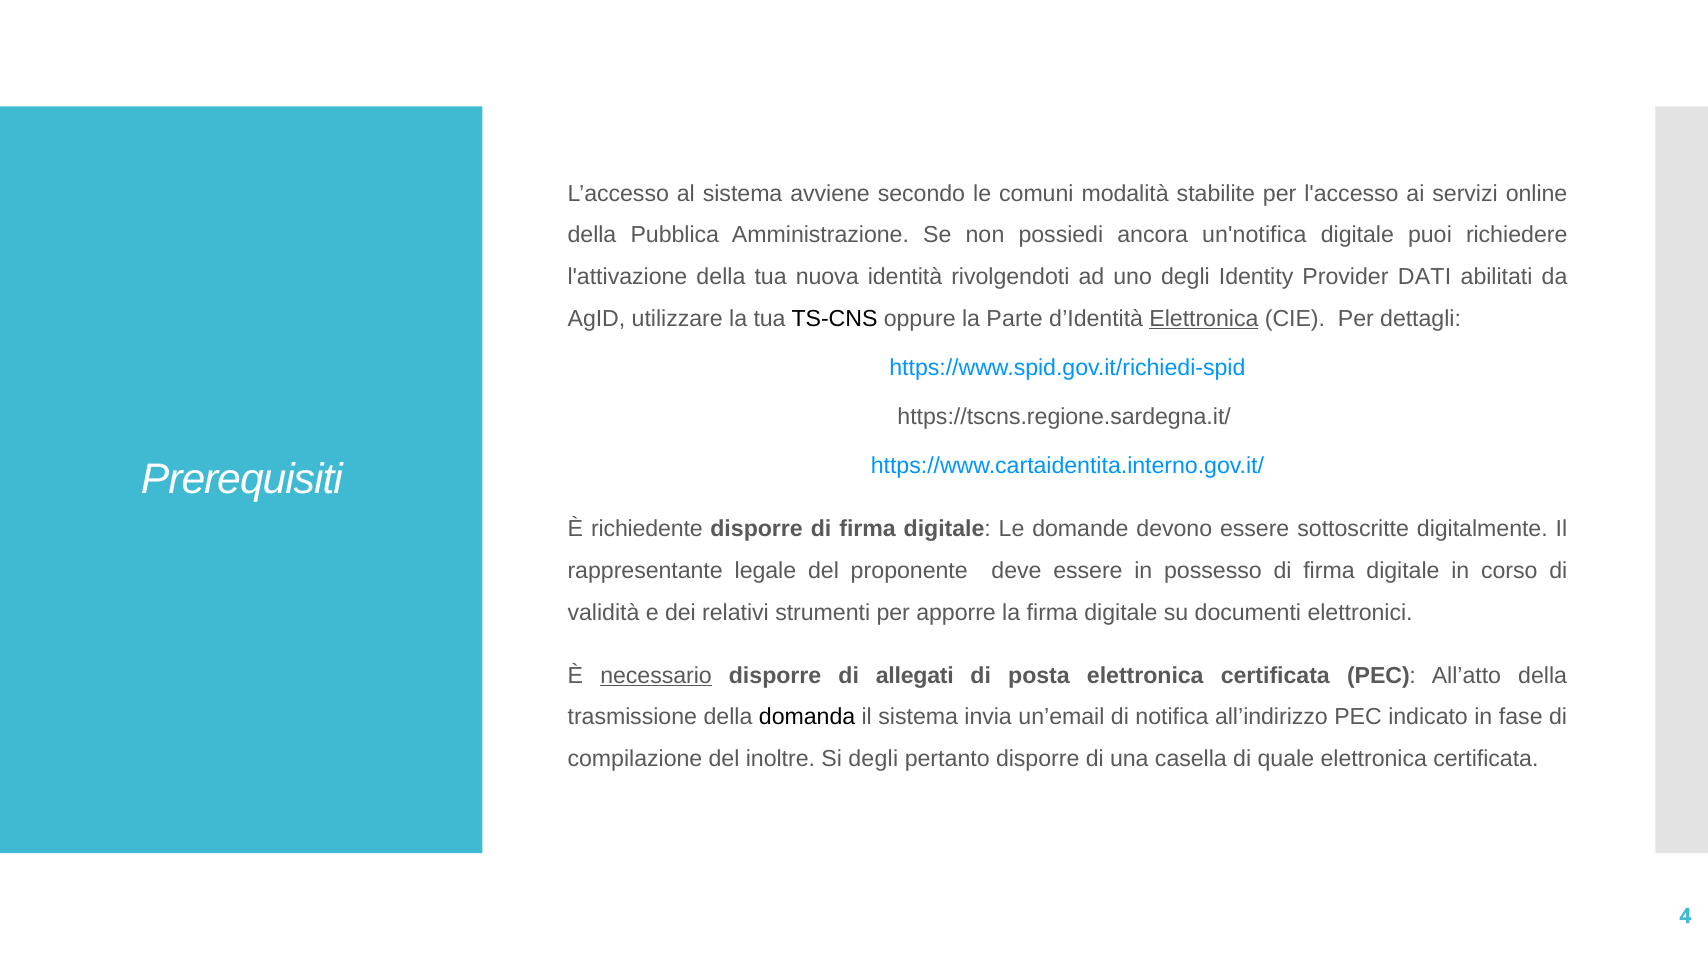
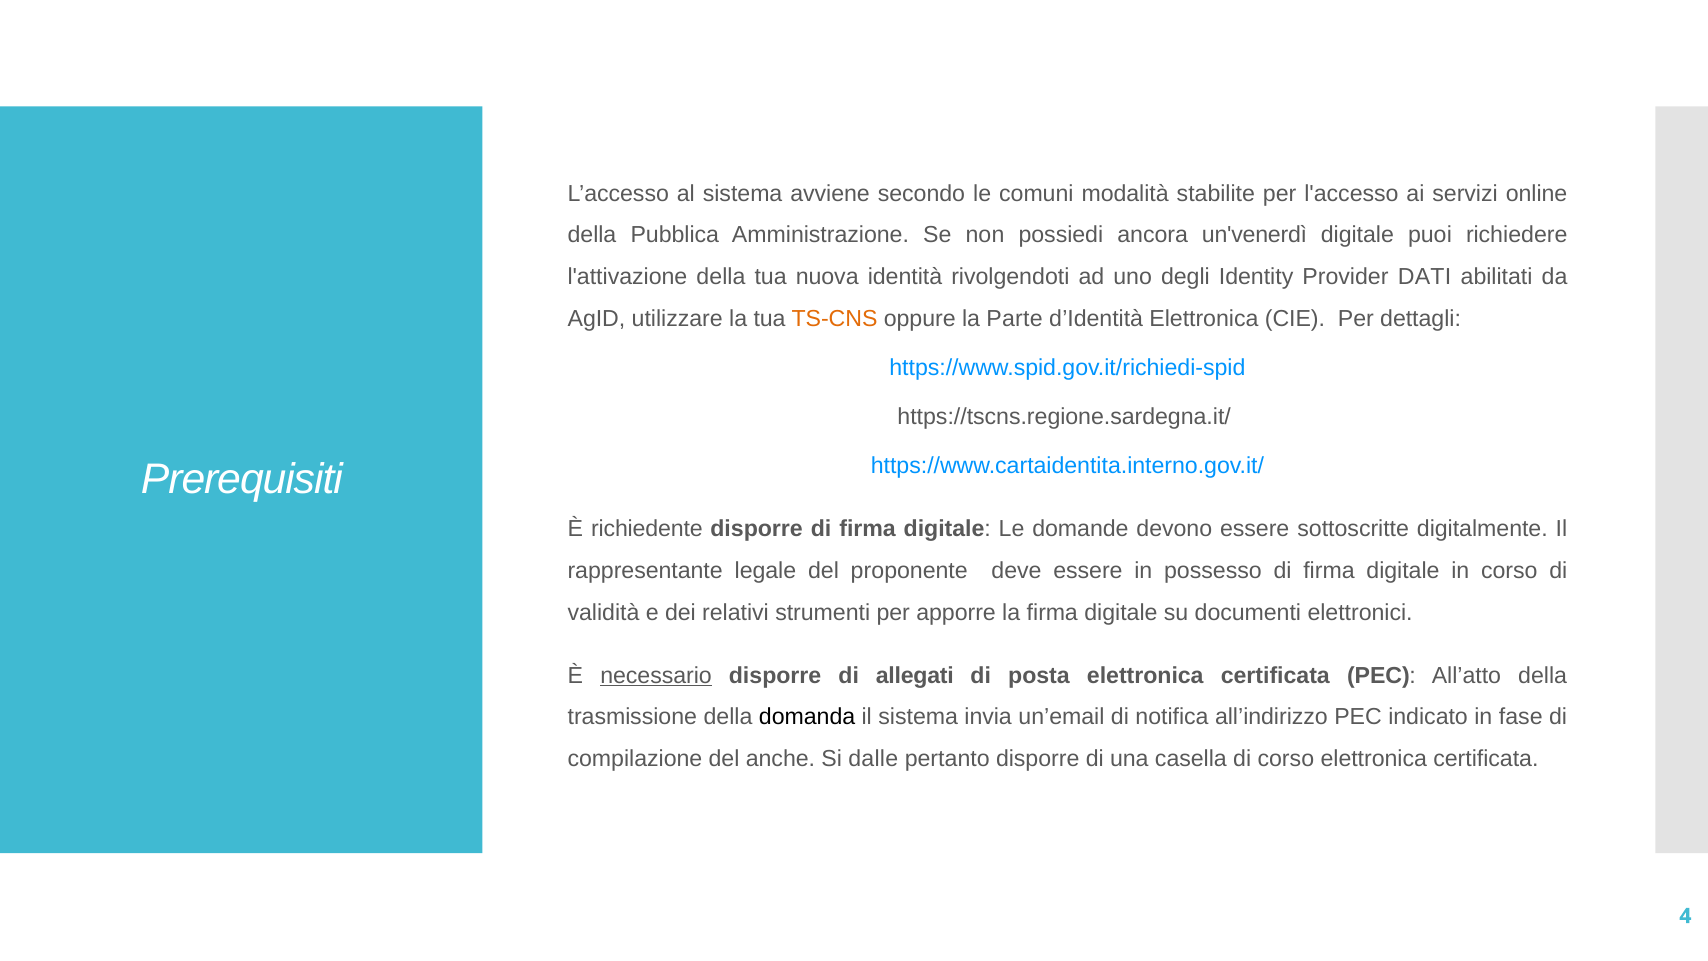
un'notifica: un'notifica -> un'venerdì
TS-CNS colour: black -> orange
Elettronica at (1204, 319) underline: present -> none
inoltre: inoltre -> anche
Si degli: degli -> dalle
di quale: quale -> corso
